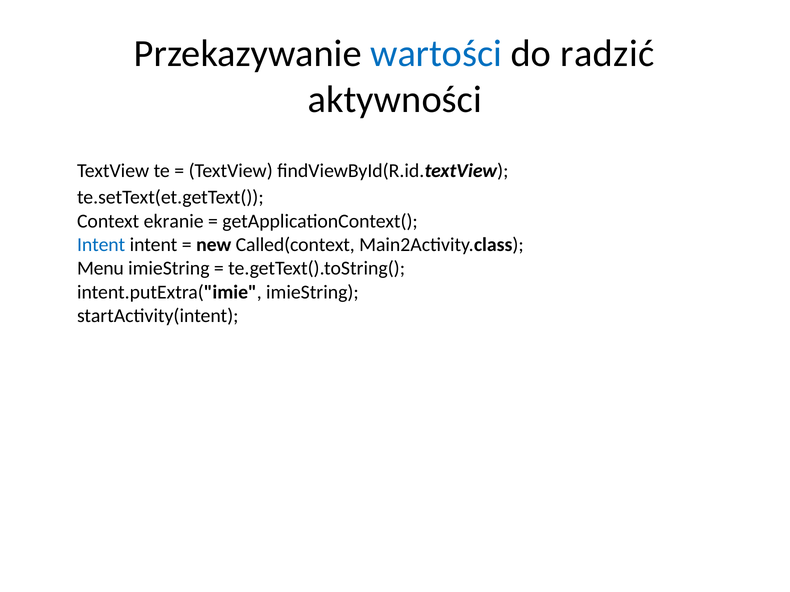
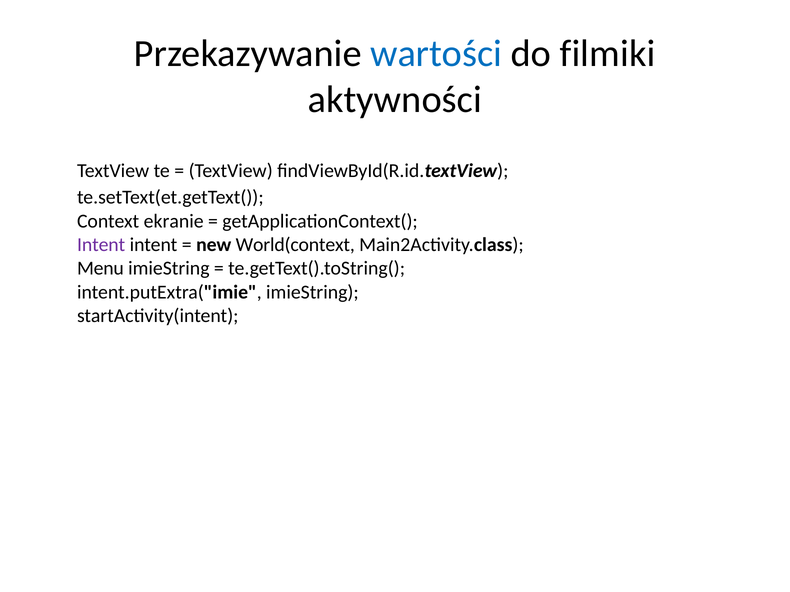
radzić: radzić -> filmiki
Intent at (101, 245) colour: blue -> purple
Called(context: Called(context -> World(context
